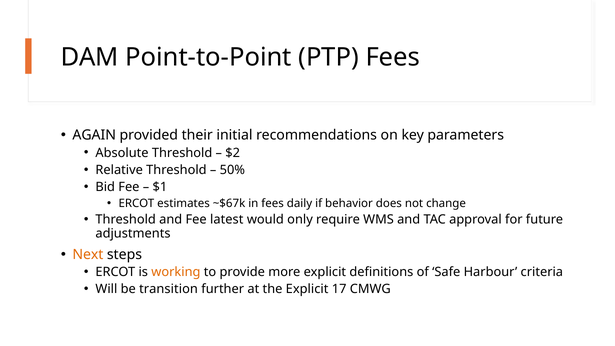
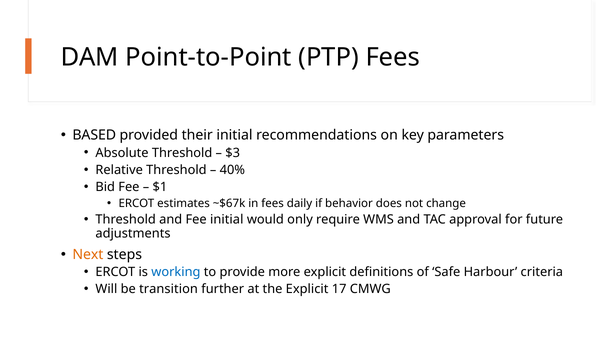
AGAIN: AGAIN -> BASED
$2: $2 -> $3
50%: 50% -> 40%
Fee latest: latest -> initial
working colour: orange -> blue
